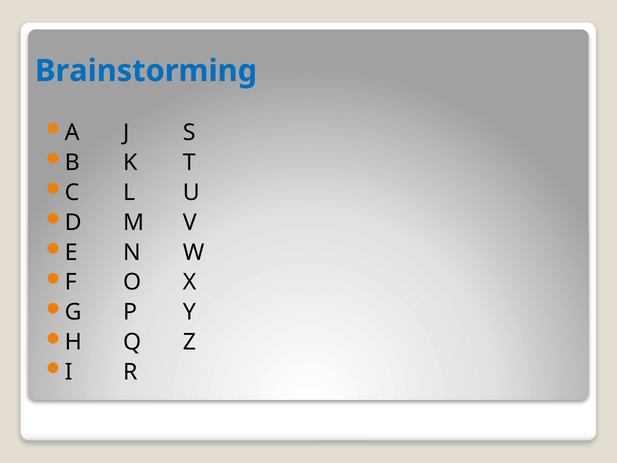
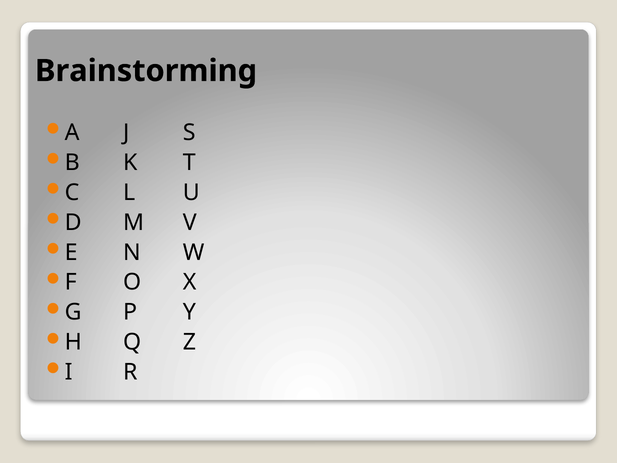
Brainstorming colour: blue -> black
